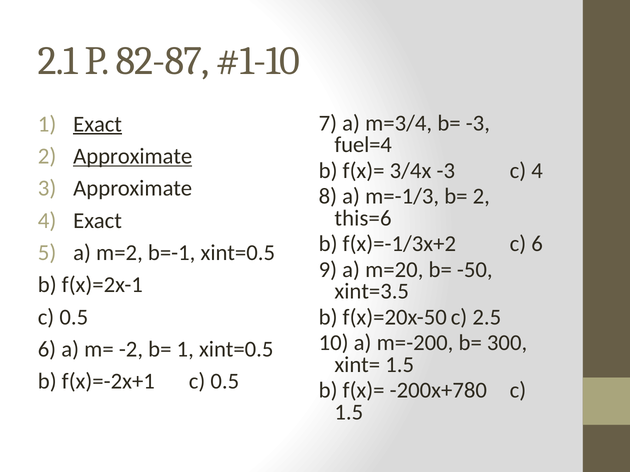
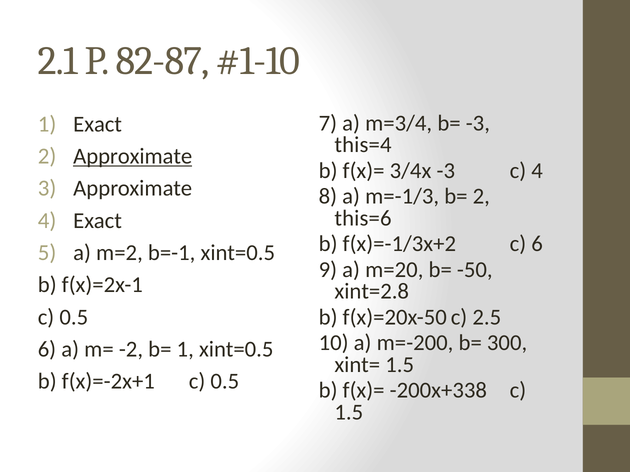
Exact at (98, 124) underline: present -> none
fuel=4: fuel=4 -> this=4
xint=3.5: xint=3.5 -> xint=2.8
-200x+780: -200x+780 -> -200x+338
